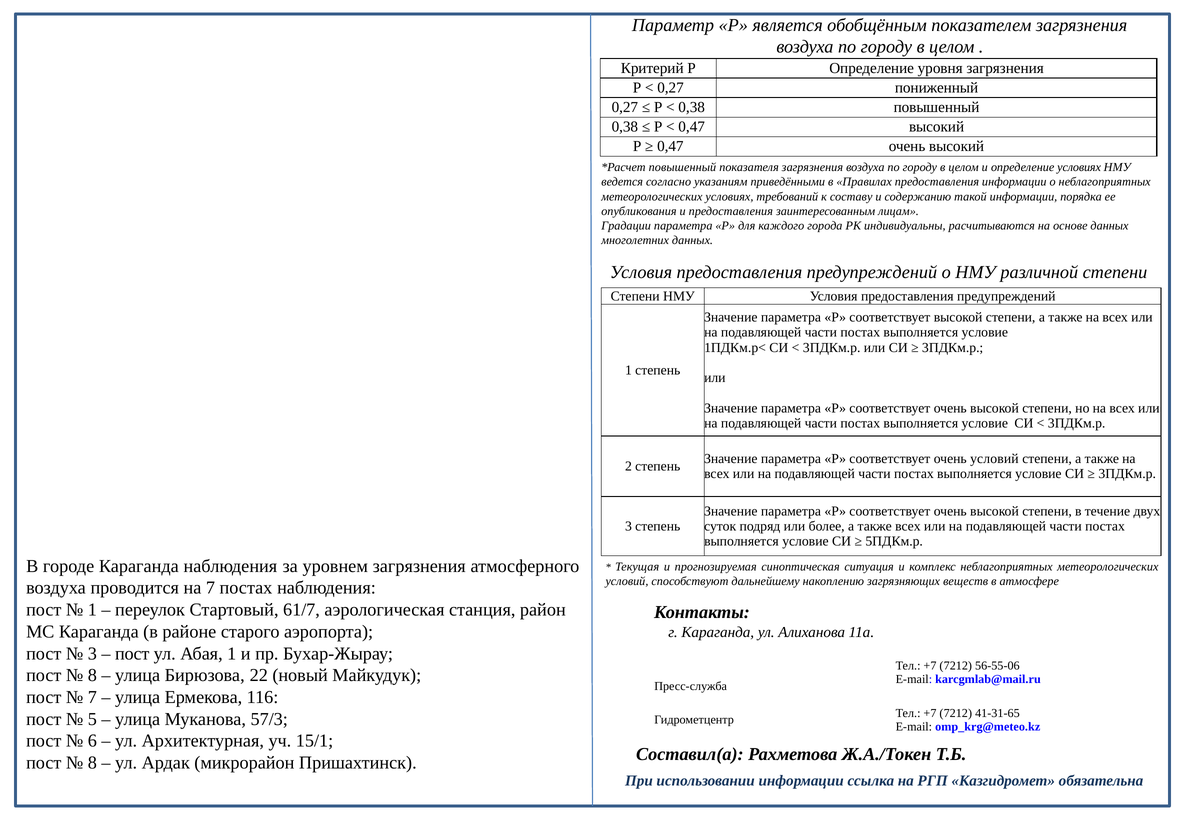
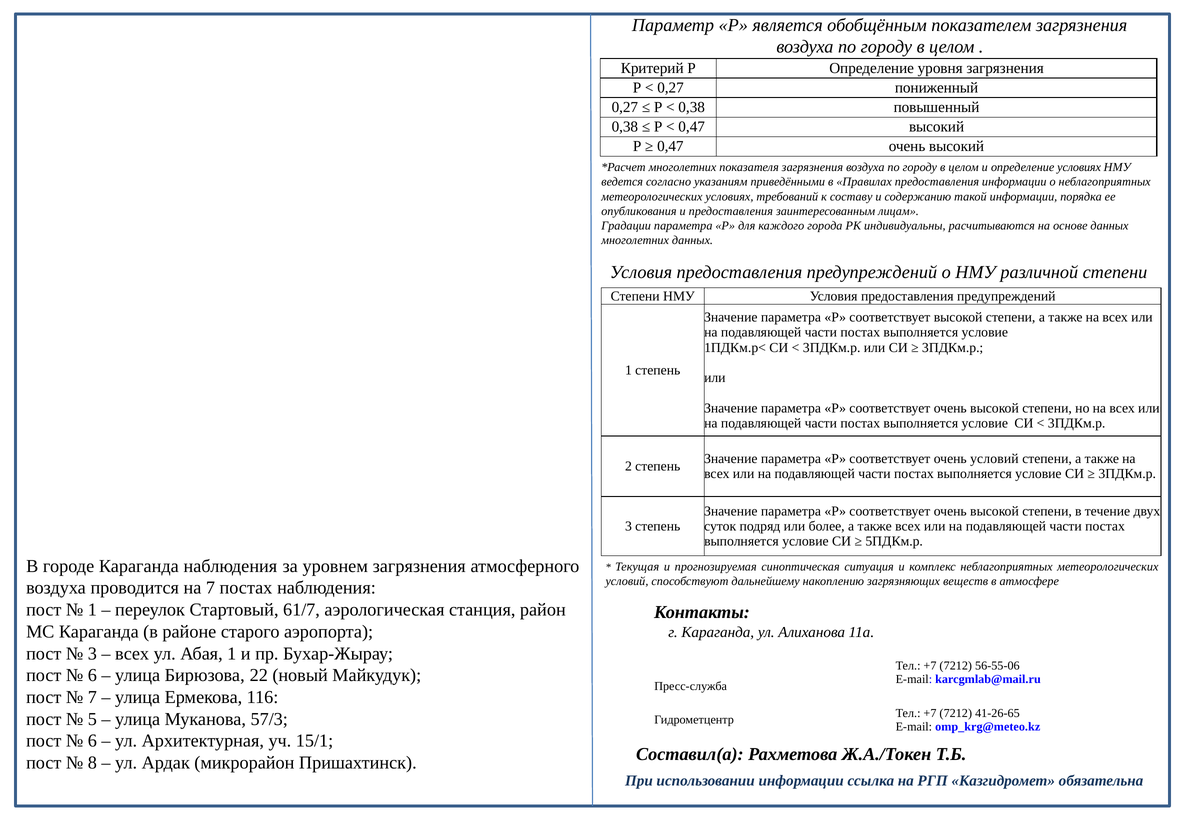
повышенный at (682, 167): повышенный -> многолетних
пост at (132, 654): пост -> всех
8 at (92, 676): 8 -> 6
41-31-65: 41-31-65 -> 41-26-65
